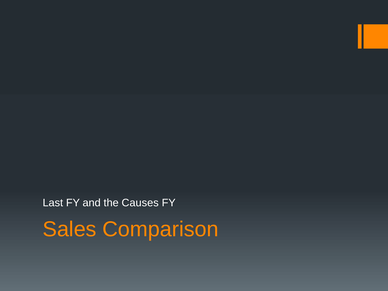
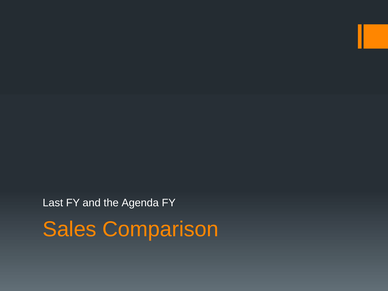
Causes: Causes -> Agenda
